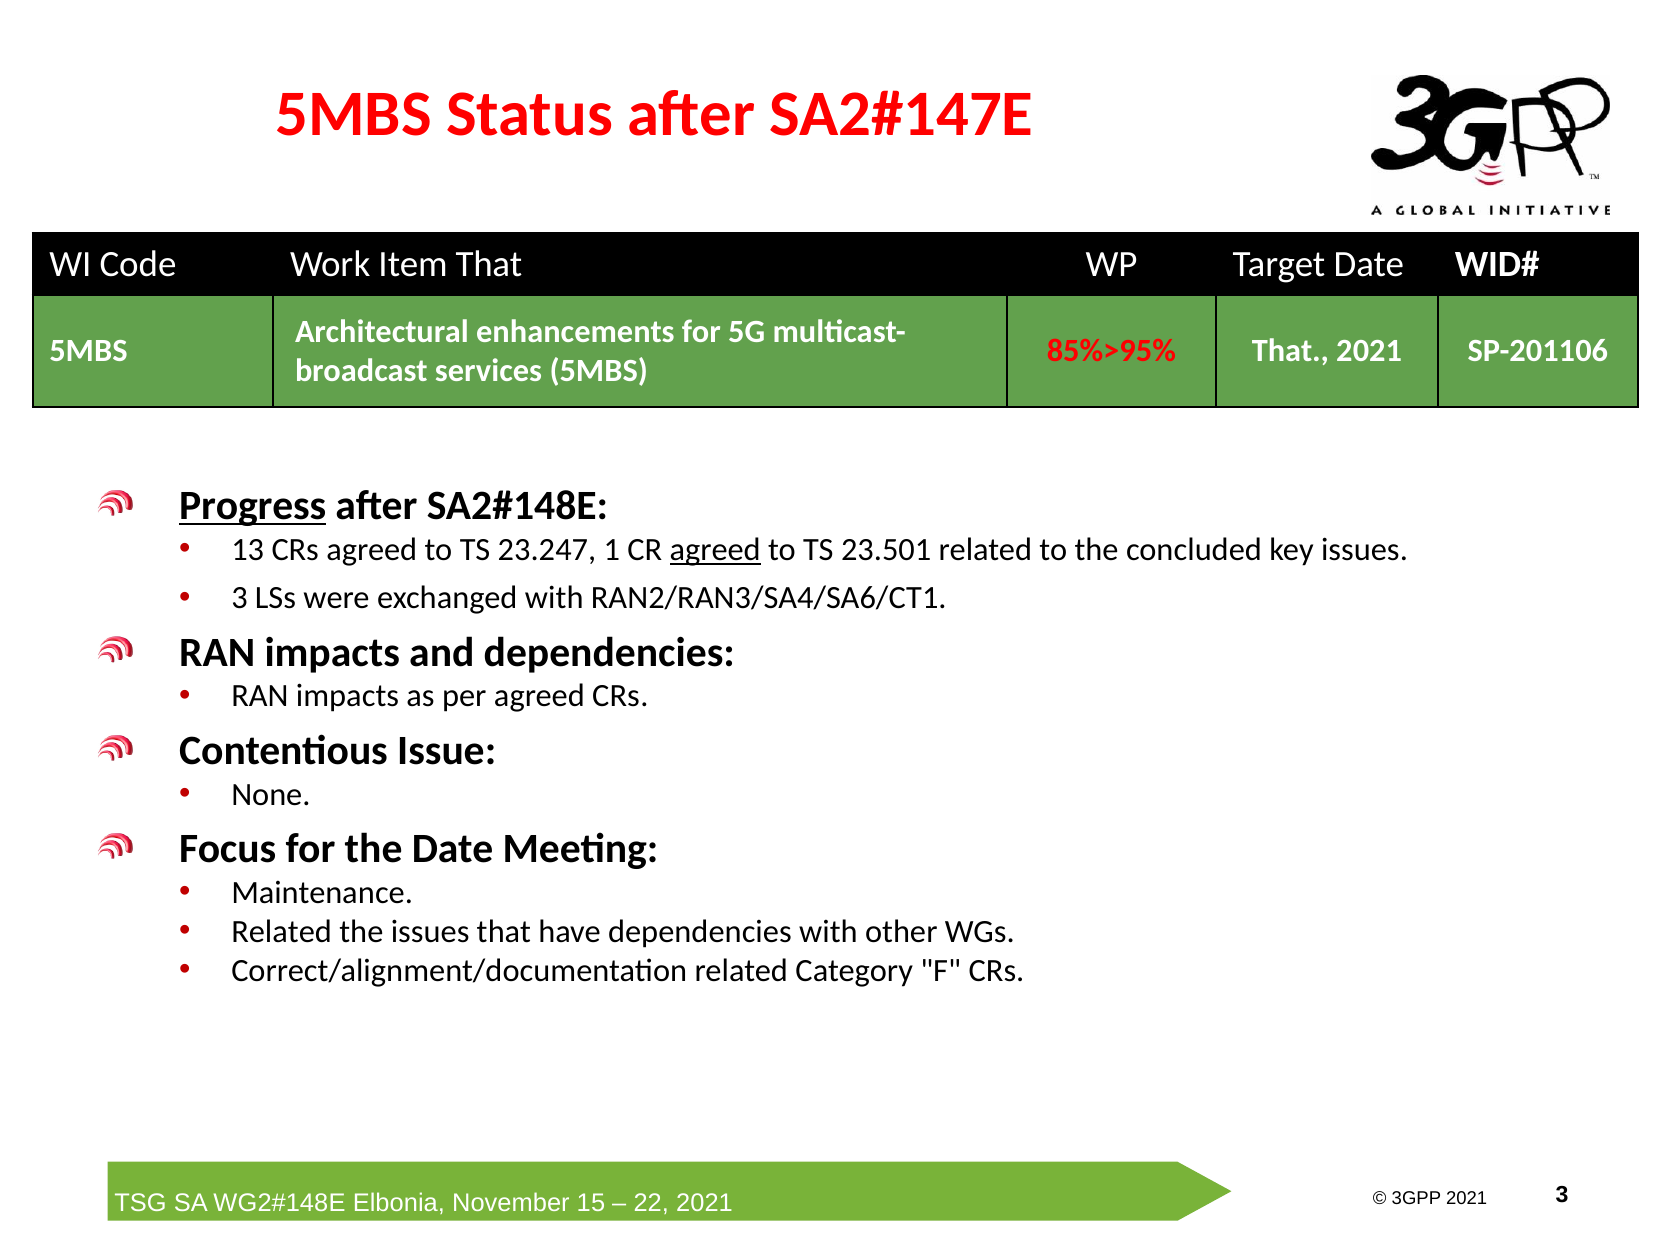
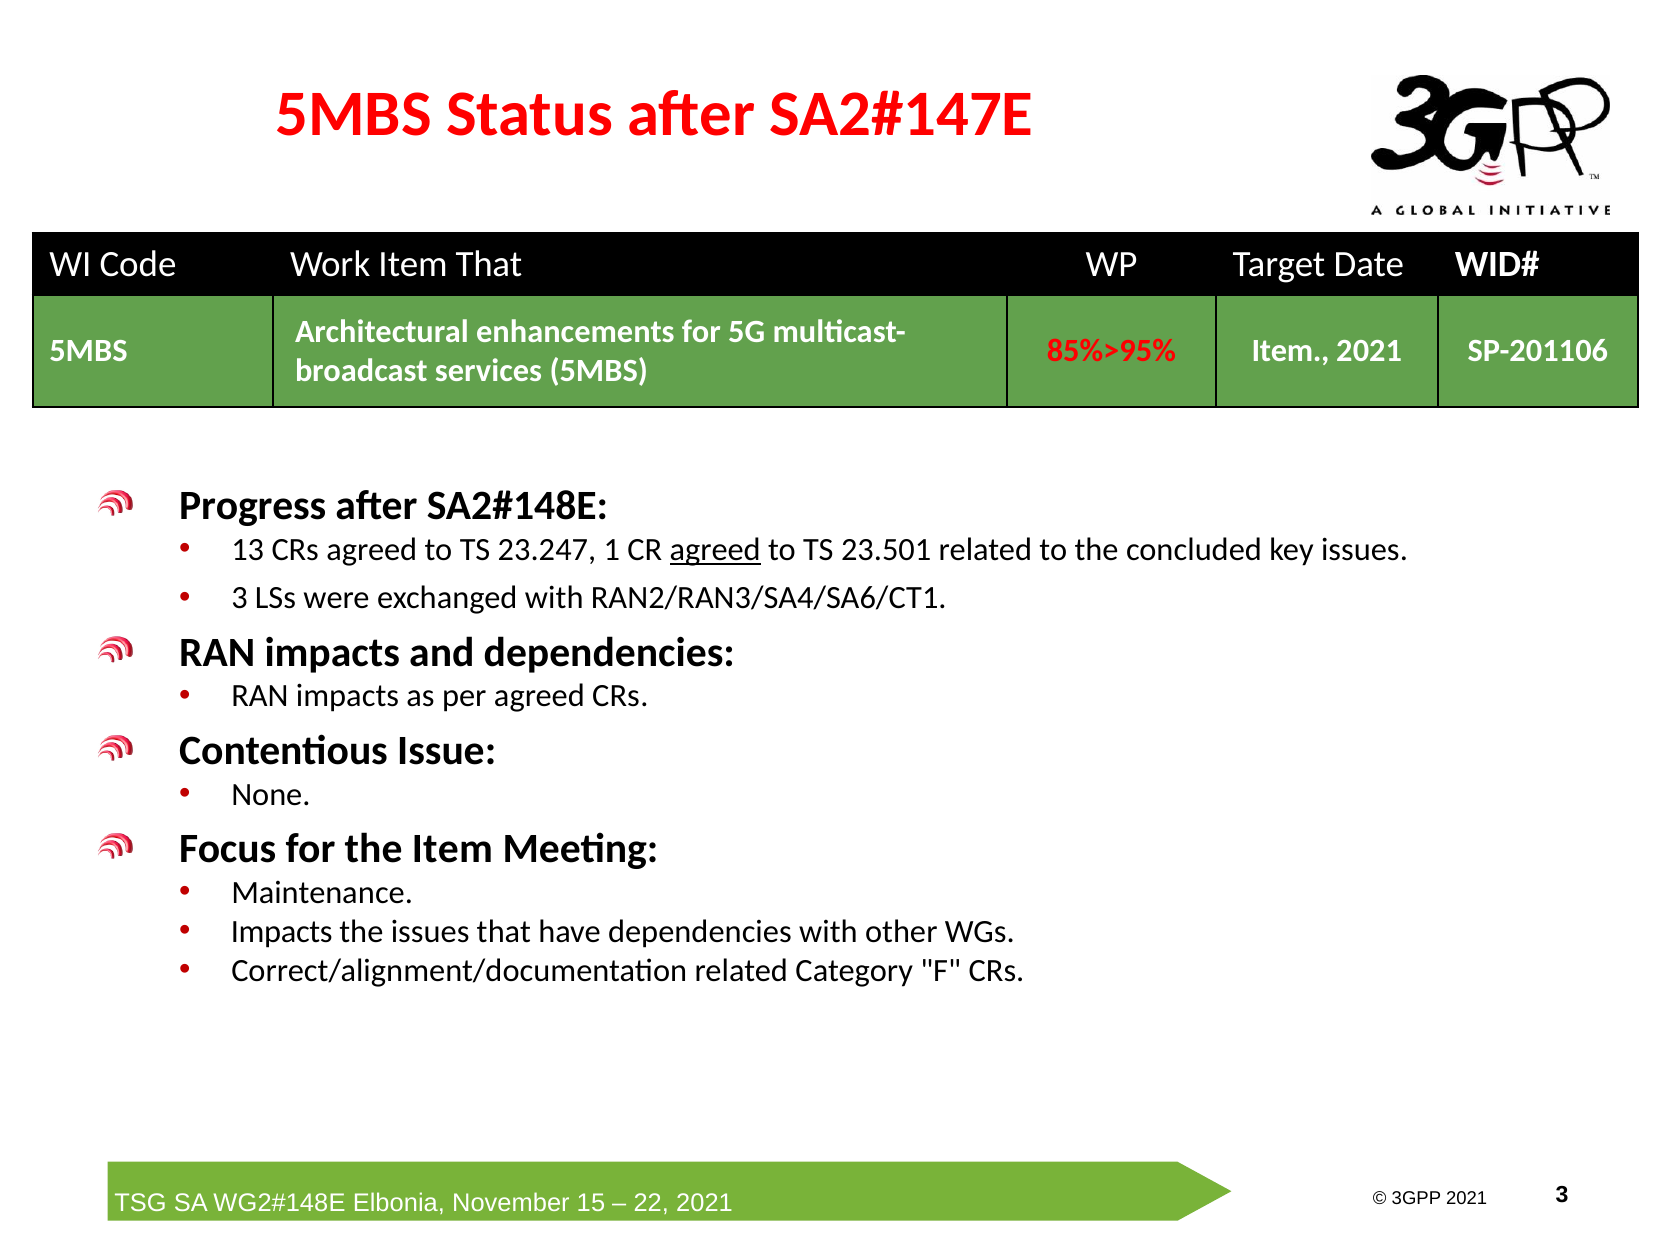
85%>95% That: That -> Item
Progress underline: present -> none
the Date: Date -> Item
Related at (282, 931): Related -> Impacts
